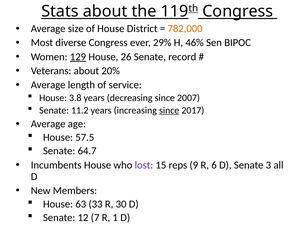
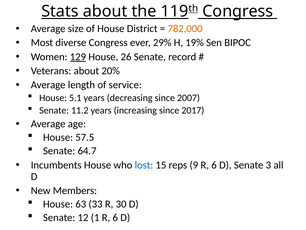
46%: 46% -> 19%
3.8: 3.8 -> 5.1
since at (169, 110) underline: present -> none
lost colour: purple -> blue
7: 7 -> 1
1 at (115, 217): 1 -> 6
